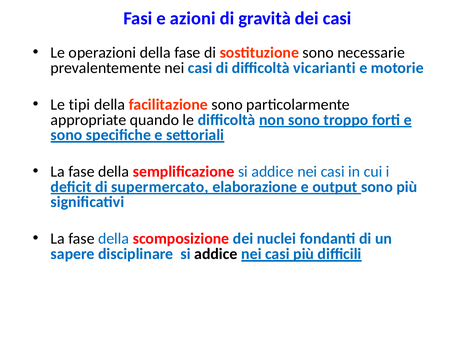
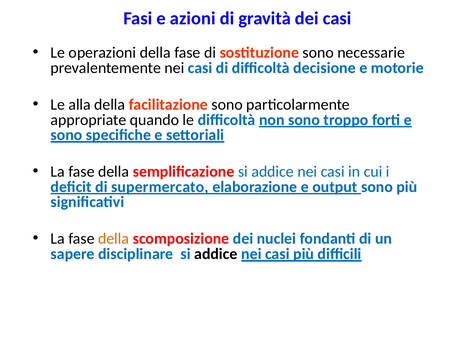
vicarianti: vicarianti -> decisione
tipi: tipi -> alla
della at (114, 239) colour: blue -> orange
